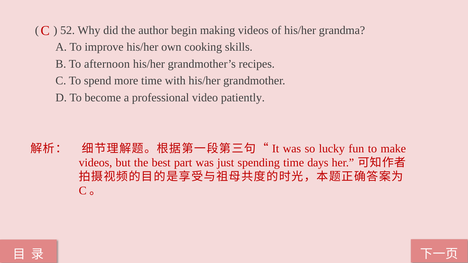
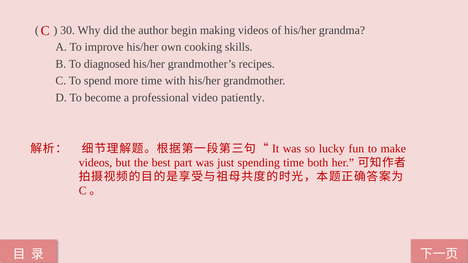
52: 52 -> 30
afternoon: afternoon -> diagnosed
days: days -> both
